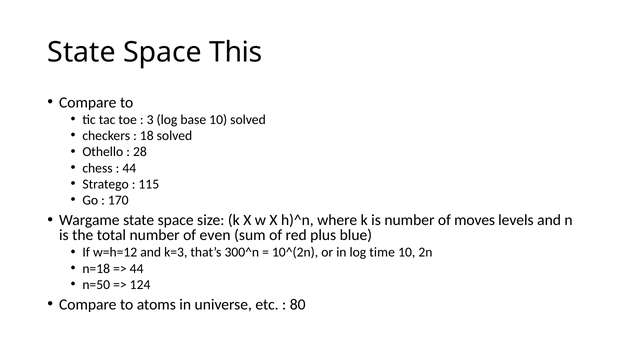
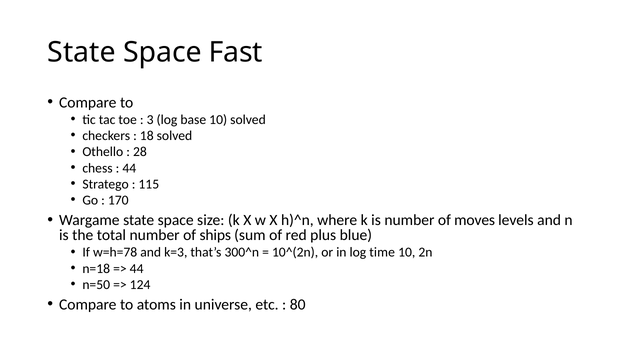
This: This -> Fast
even: even -> ships
w=h=12: w=h=12 -> w=h=78
